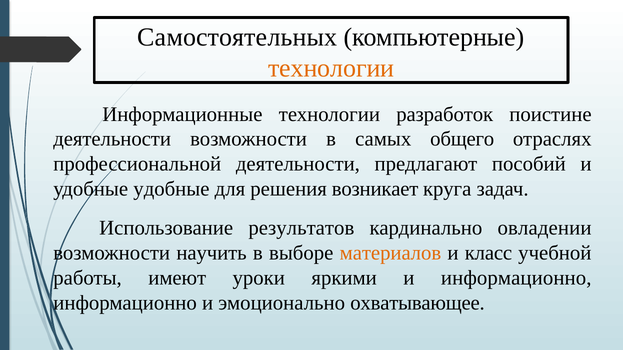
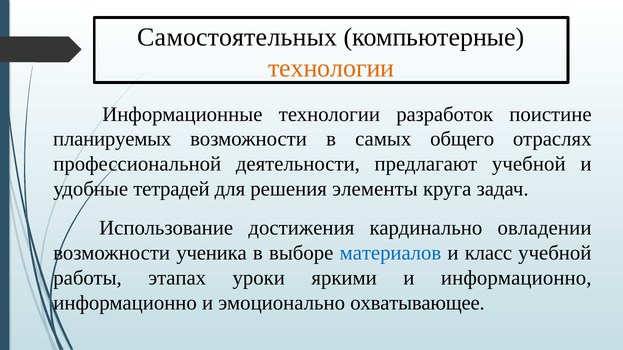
деятельности at (112, 139): деятельности -> планируемых
предлагают пособий: пособий -> учебной
удобные удобные: удобные -> тетрадей
возникает: возникает -> элементы
результатов: результатов -> достижения
научить: научить -> ученика
материалов colour: orange -> blue
имеют: имеют -> этапах
